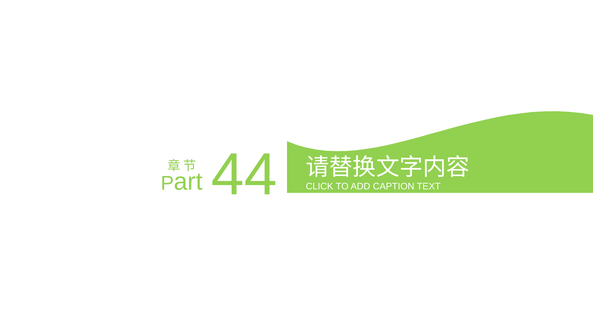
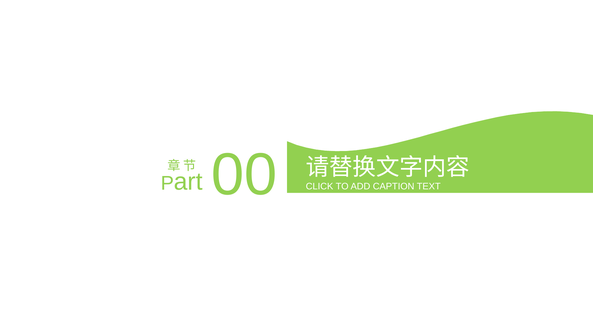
44: 44 -> 00
